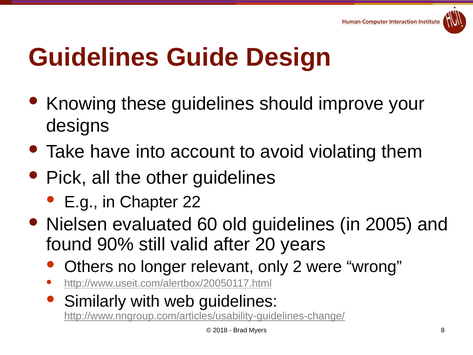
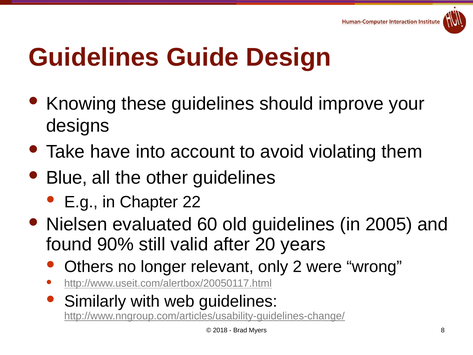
Pick: Pick -> Blue
